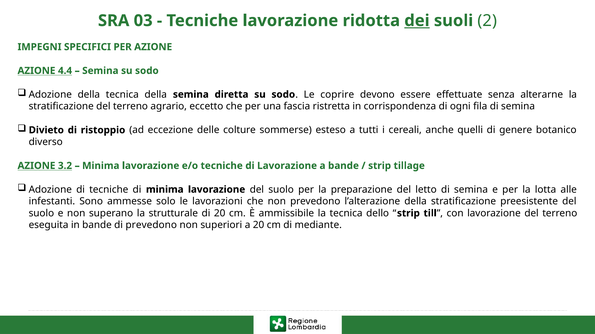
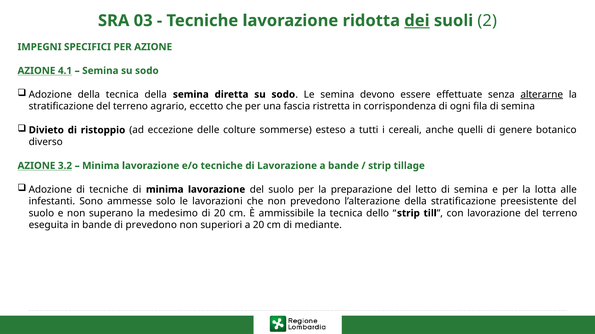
4.4: 4.4 -> 4.1
Le coprire: coprire -> semina
alterarne underline: none -> present
strutturale: strutturale -> medesimo
